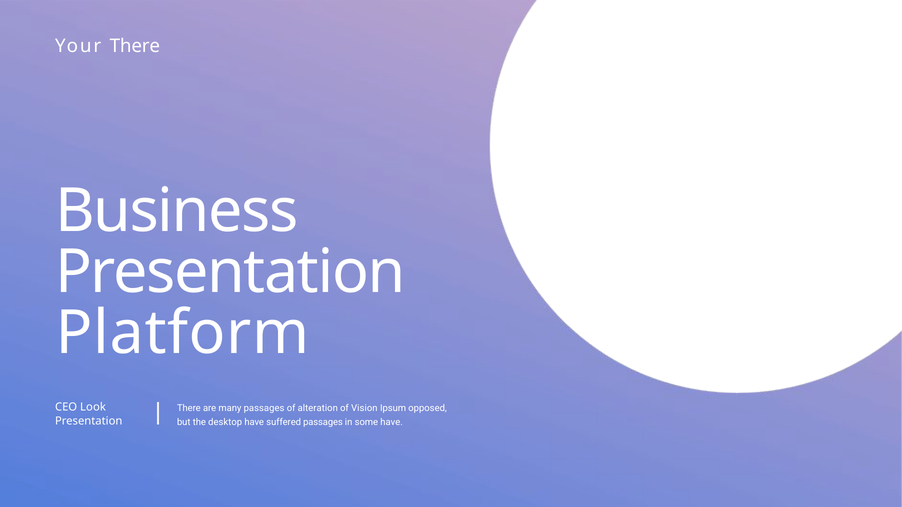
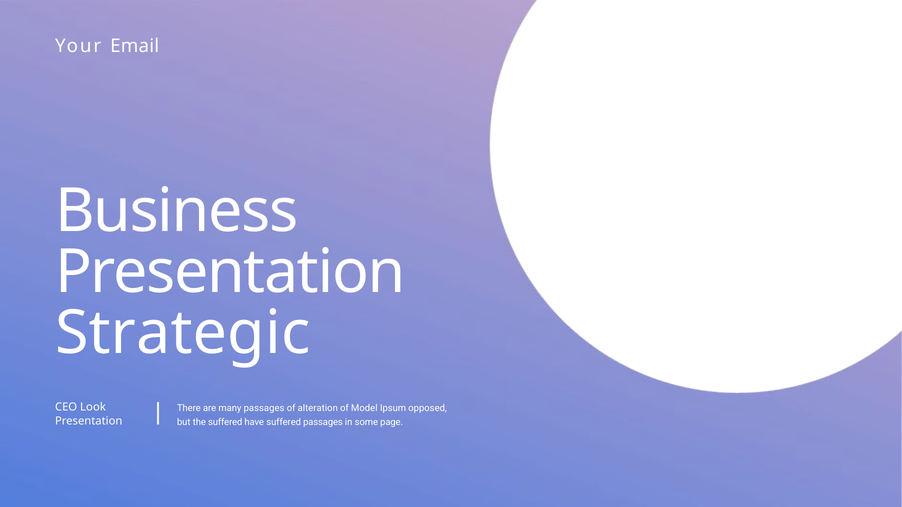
Your There: There -> Email
Platform: Platform -> Strategic
Vision: Vision -> Model
the desktop: desktop -> suffered
some have: have -> page
